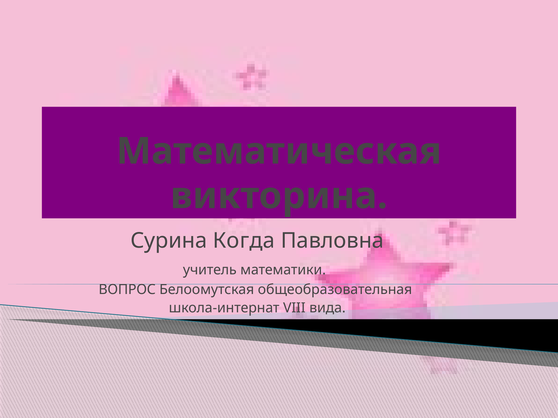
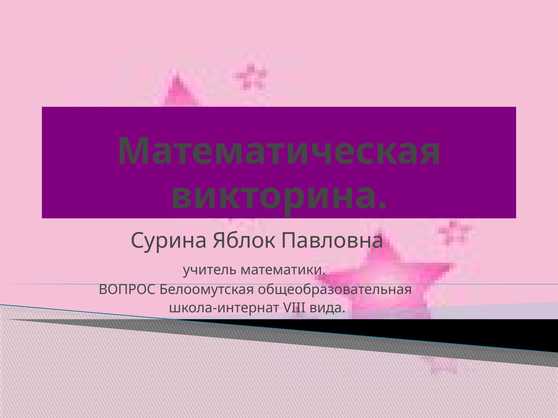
Когда: Когда -> Яблок
